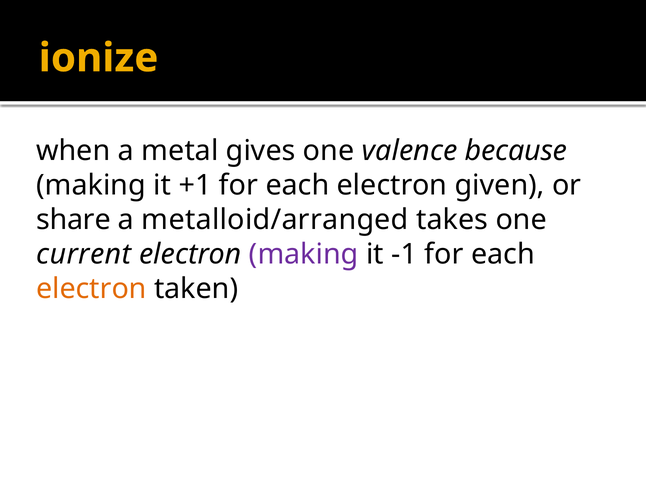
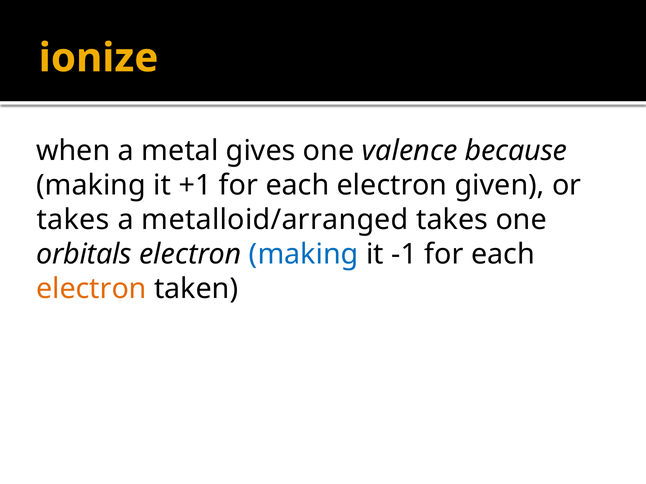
share at (73, 220): share -> takes
current: current -> orbitals
making at (304, 254) colour: purple -> blue
